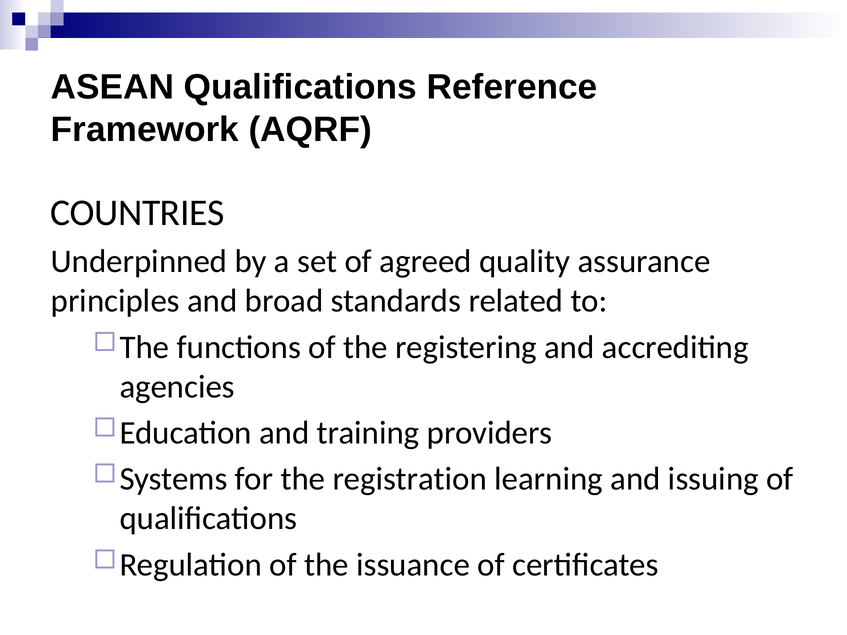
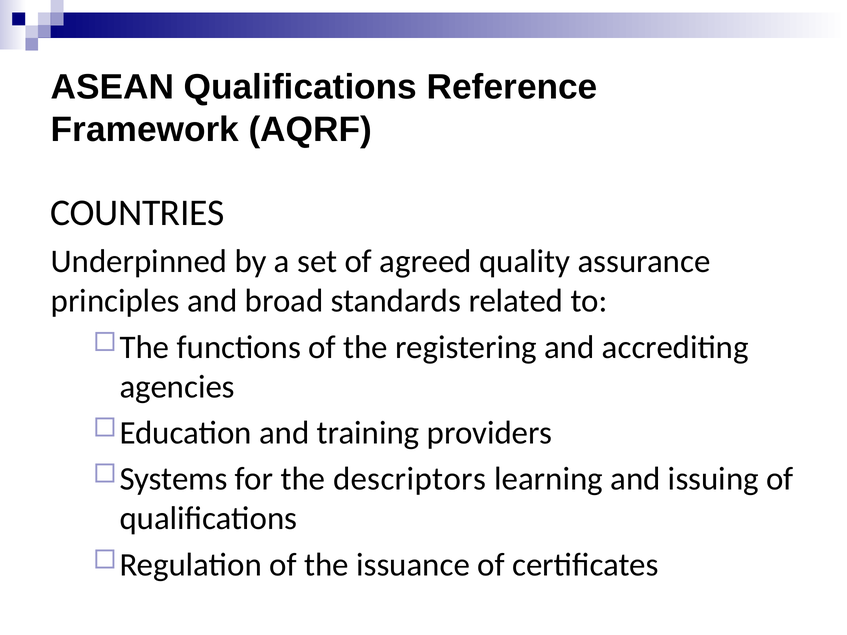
registration: registration -> descriptors
